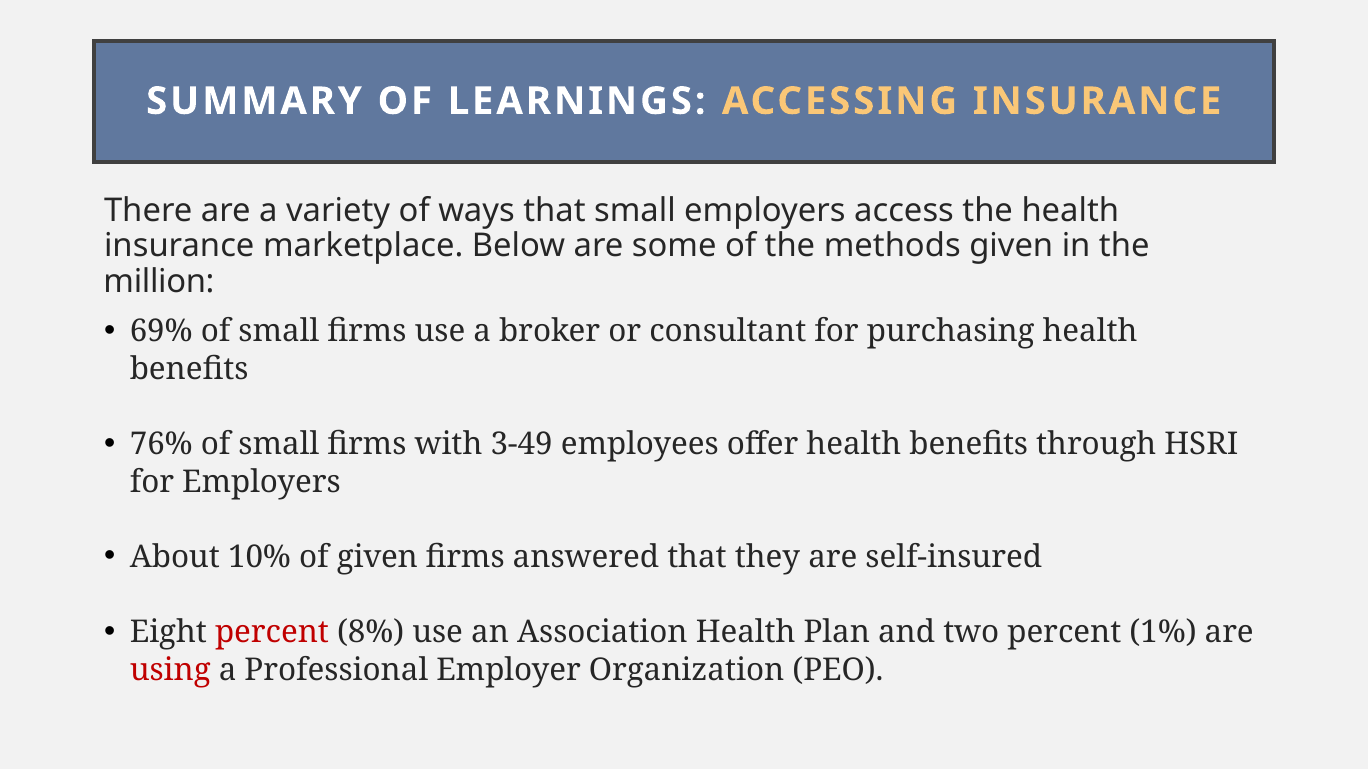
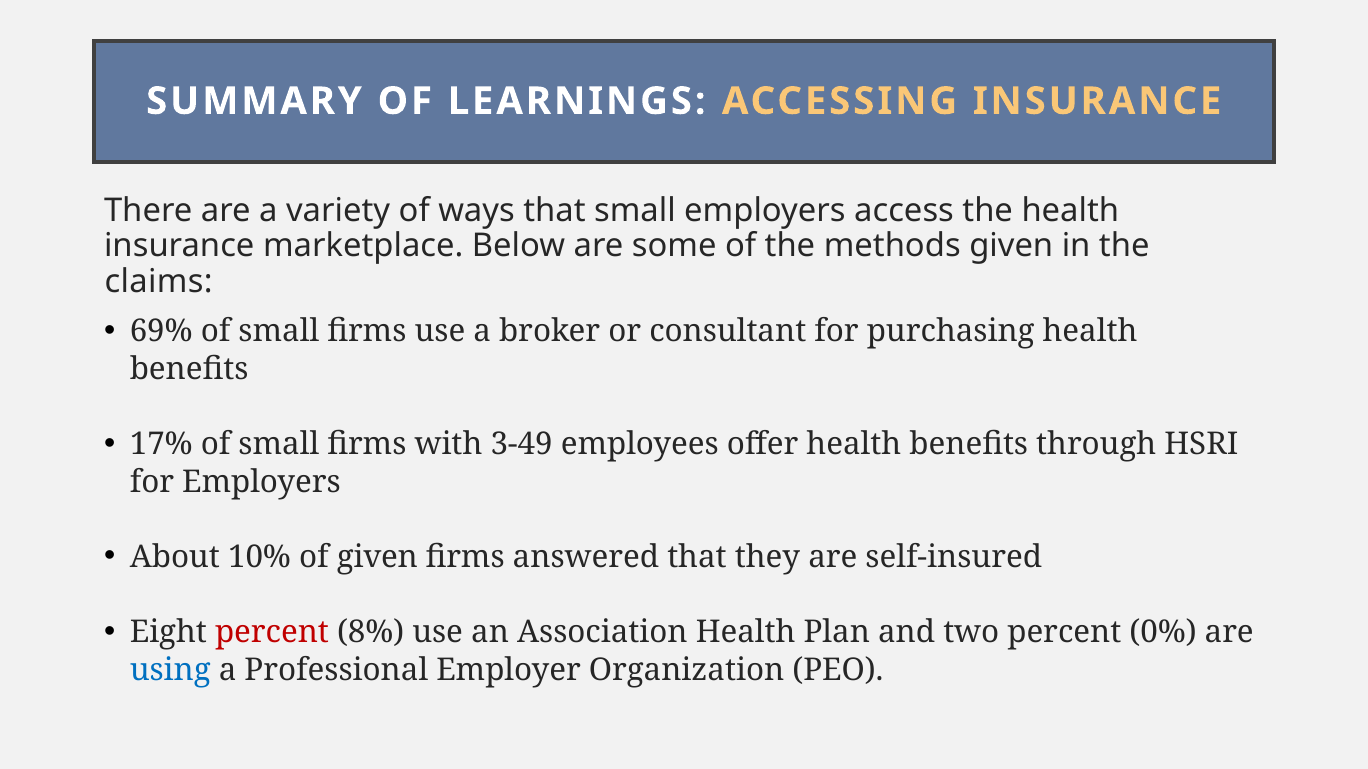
million: million -> claims
76%: 76% -> 17%
1%: 1% -> 0%
using colour: red -> blue
